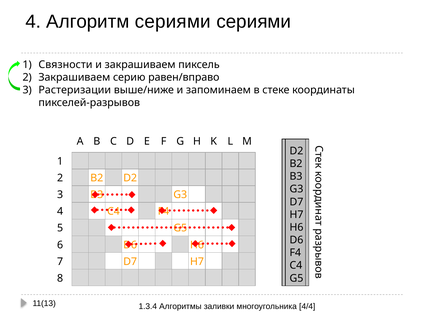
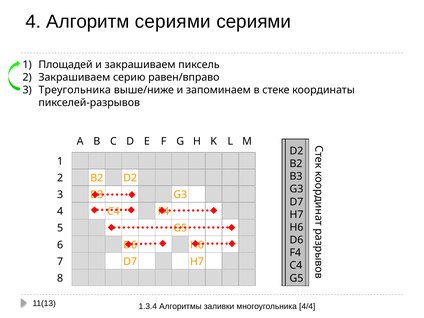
Связности: Связности -> Площадей
Растеризации: Растеризации -> Треугольника
